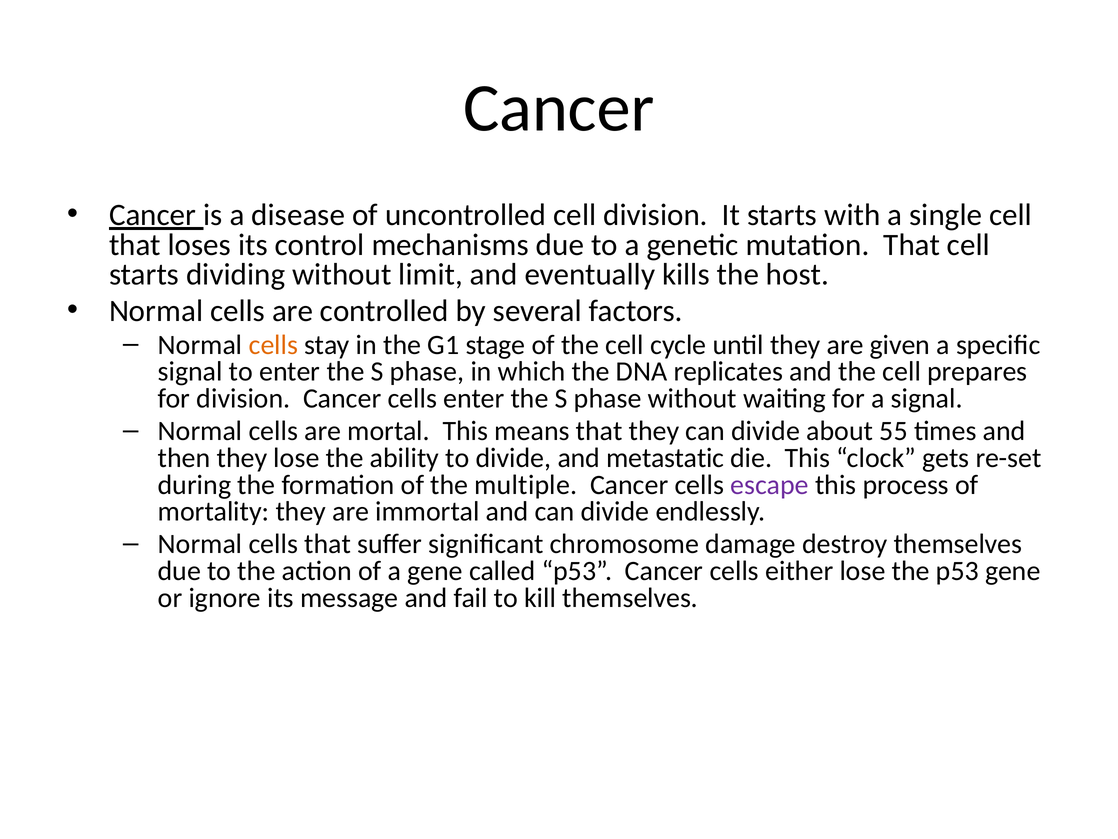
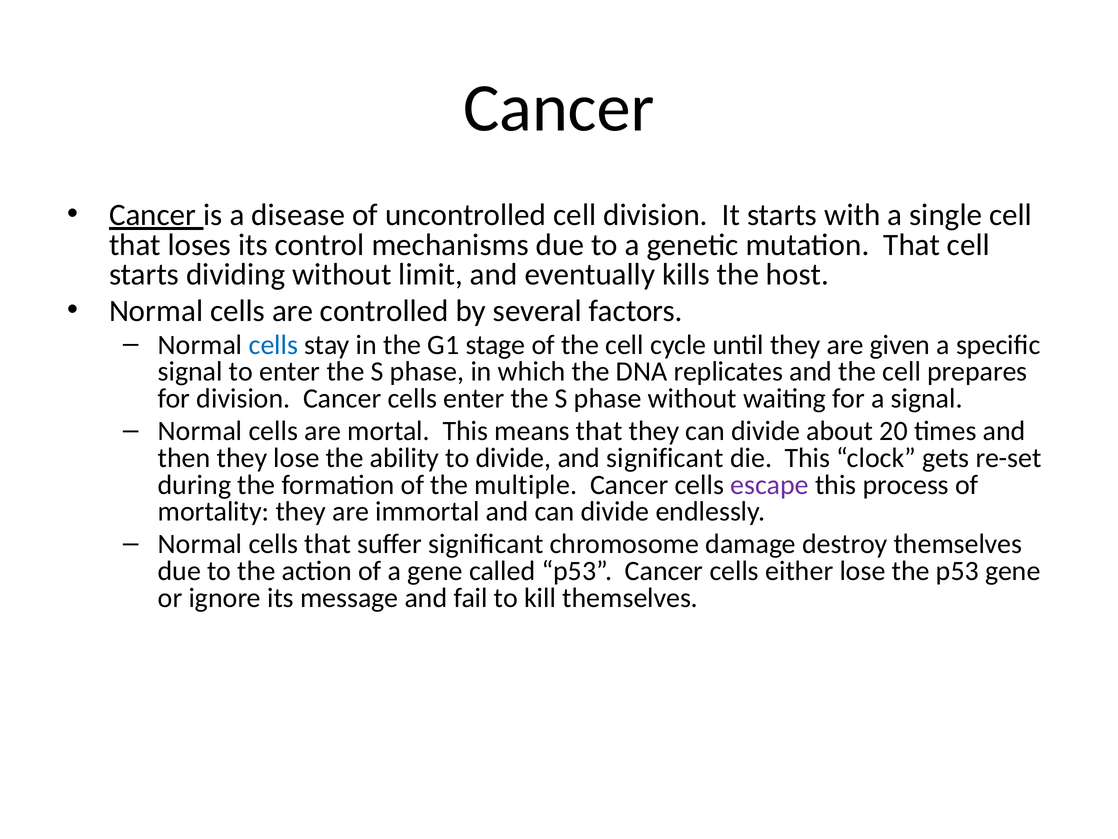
cells at (273, 345) colour: orange -> blue
55: 55 -> 20
and metastatic: metastatic -> significant
